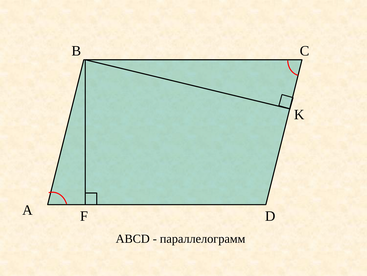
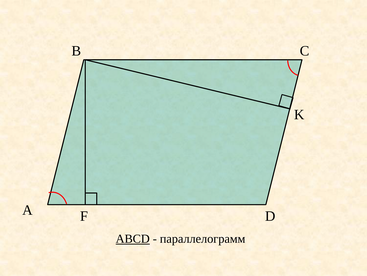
ABCD underline: none -> present
